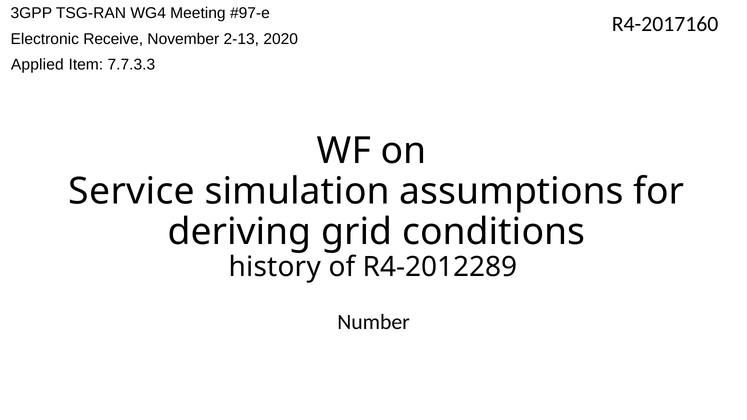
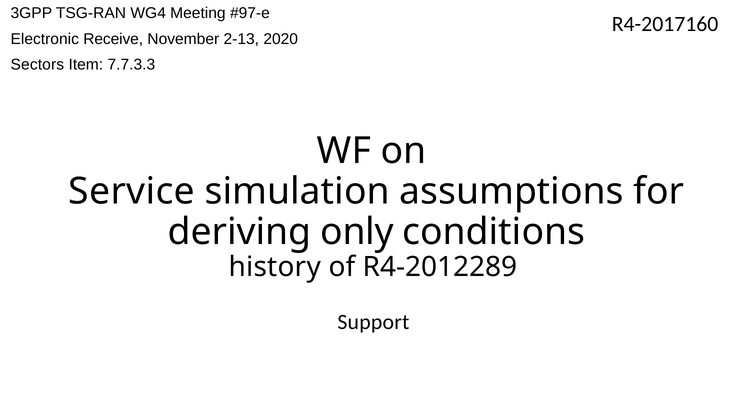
Applied: Applied -> Sectors
grid: grid -> only
Number: Number -> Support
